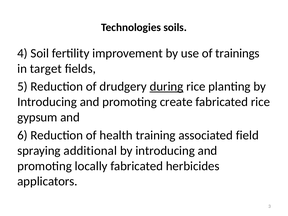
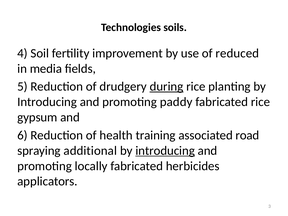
trainings: trainings -> reduced
target: target -> media
create: create -> paddy
field: field -> road
introducing at (165, 151) underline: none -> present
